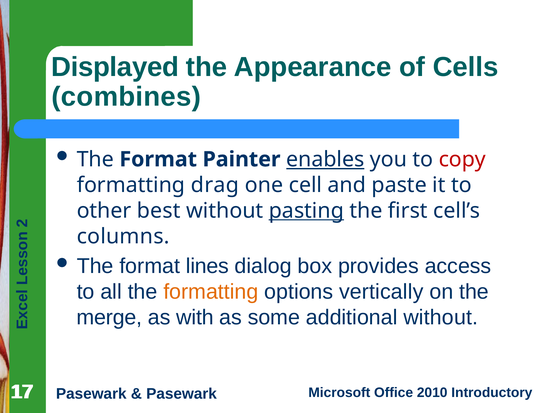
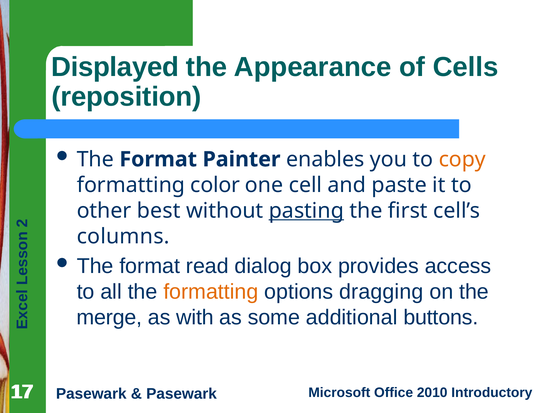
combines: combines -> reposition
enables underline: present -> none
copy colour: red -> orange
drag: drag -> color
lines: lines -> read
vertically: vertically -> dragging
additional without: without -> buttons
